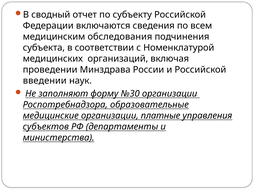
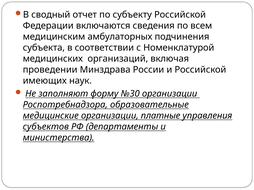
обследования: обследования -> амбулаторных
введении: введении -> имеющих
